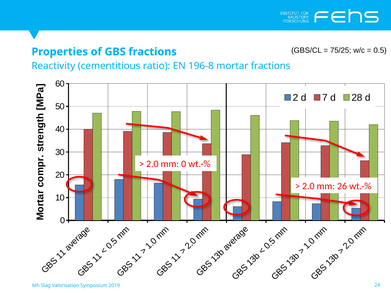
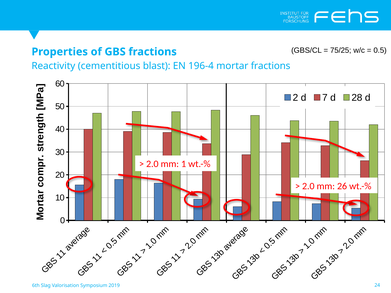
ratio: ratio -> blast
196-8: 196-8 -> 196-4
mm 0: 0 -> 1
